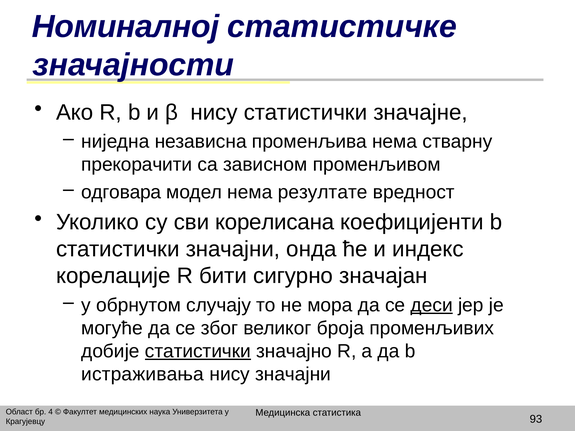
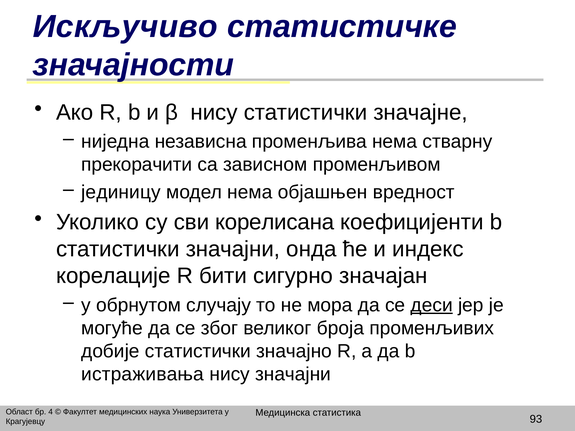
Номиналној: Номиналној -> Искључиво
одговара: одговара -> јединицу
резултате: резултате -> објашњен
статистички at (198, 351) underline: present -> none
